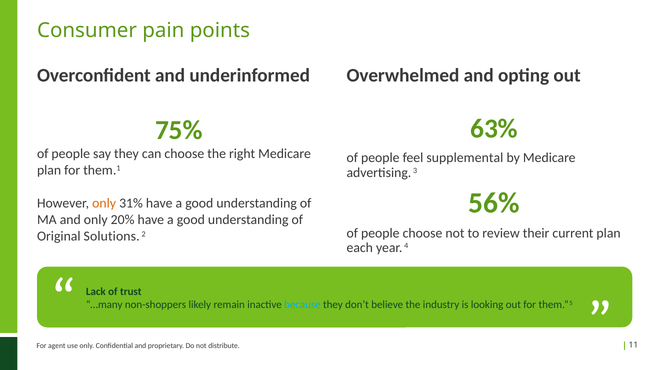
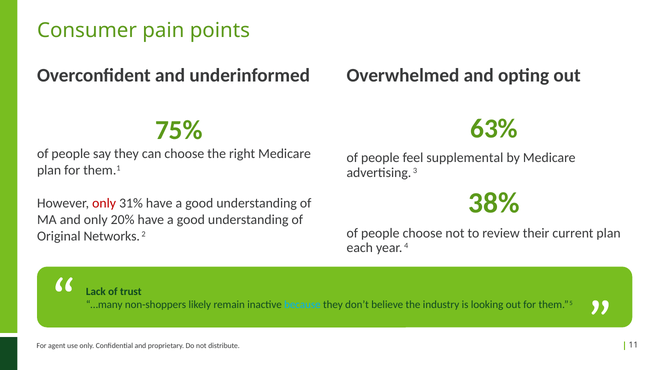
56%: 56% -> 38%
only at (104, 203) colour: orange -> red
Solutions: Solutions -> Networks
